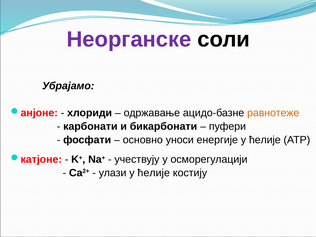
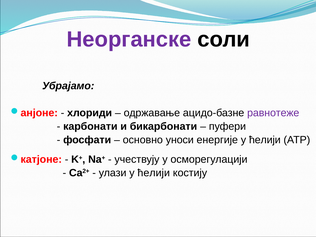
равнотеже colour: orange -> purple
енергије у ћелије: ћелије -> ћелиjи
улази у ћелије: ћелије -> ћелији
